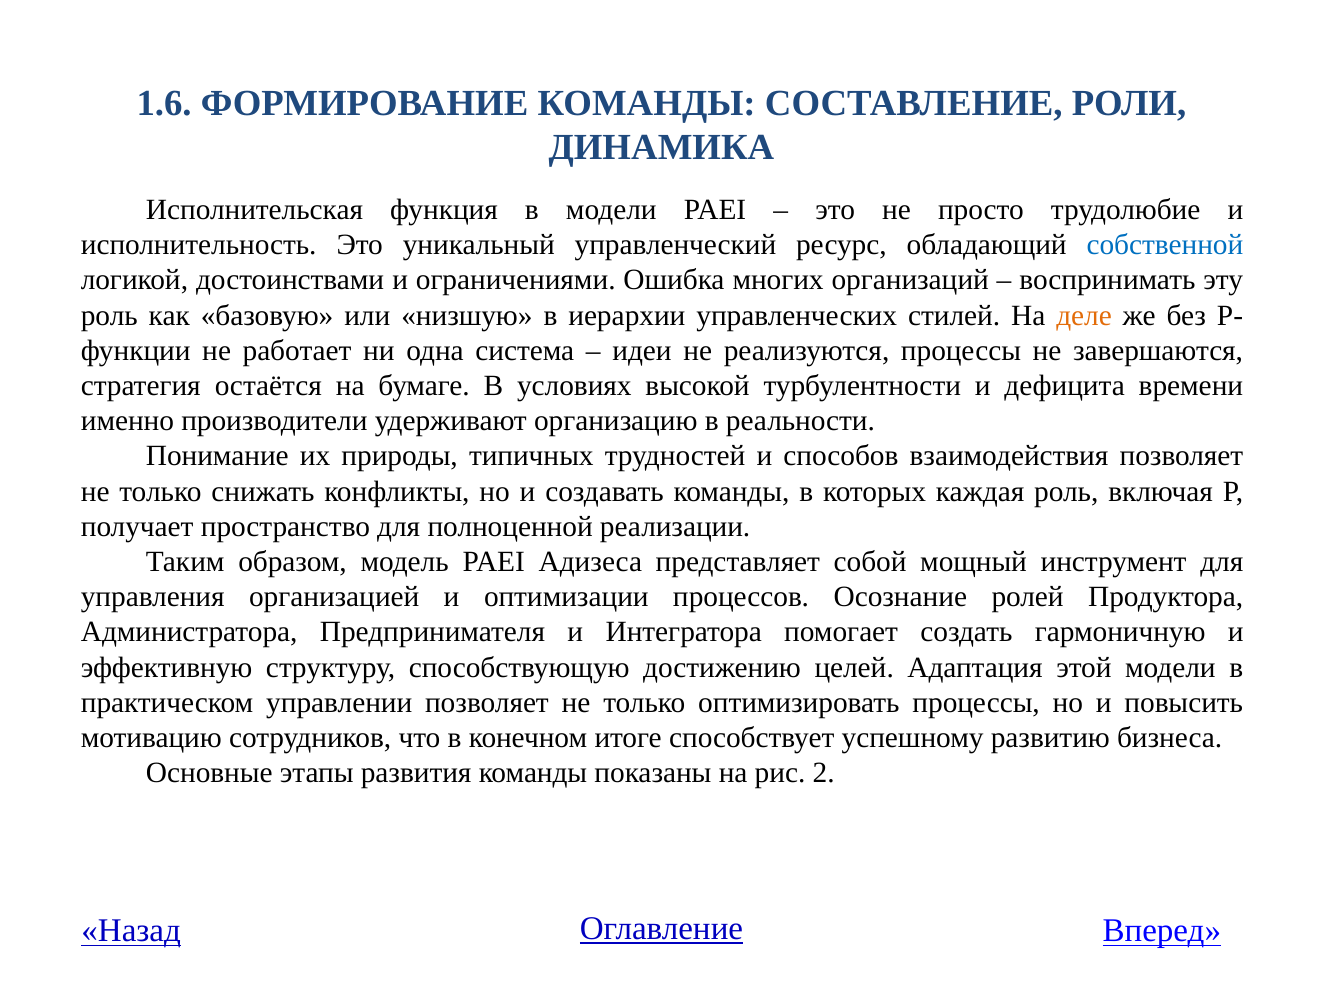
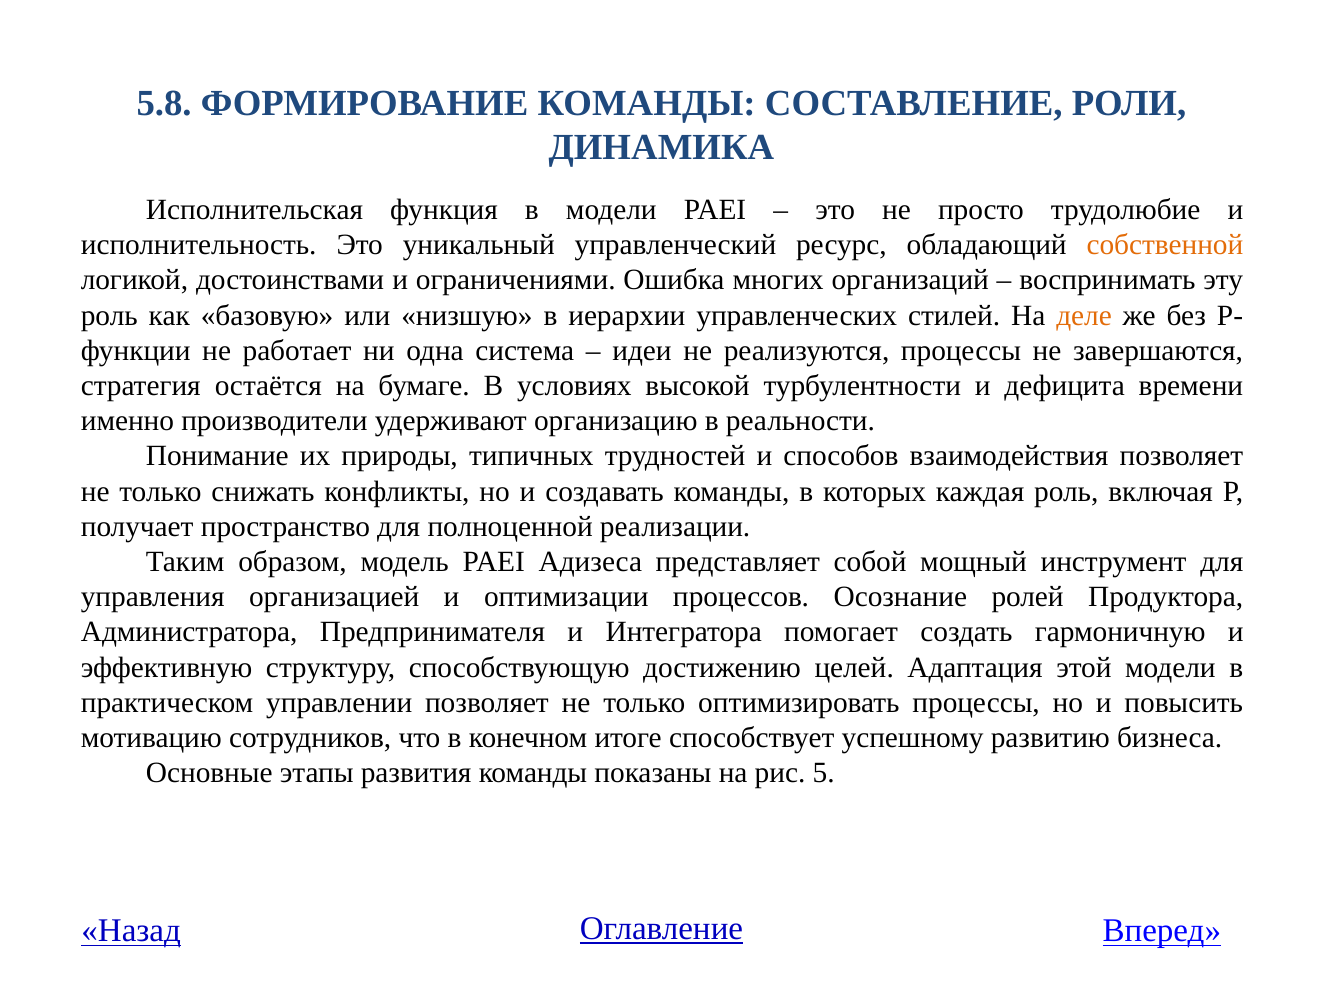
1.6: 1.6 -> 5.8
собственной colour: blue -> orange
2: 2 -> 5
